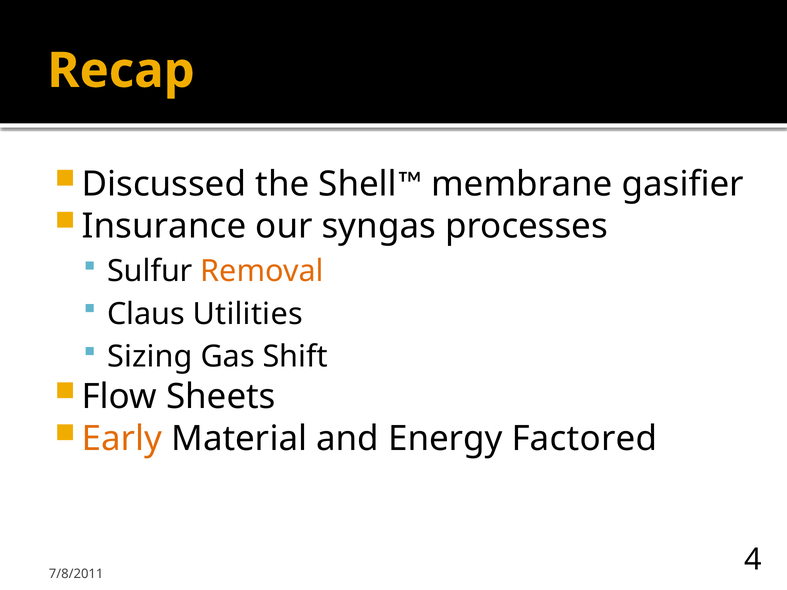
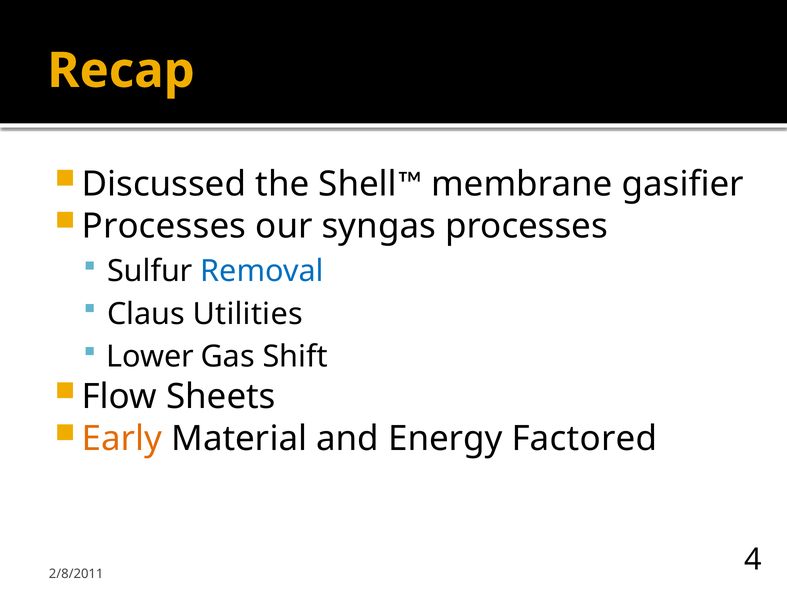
Insurance at (164, 226): Insurance -> Processes
Removal colour: orange -> blue
Sizing: Sizing -> Lower
7/8/2011: 7/8/2011 -> 2/8/2011
